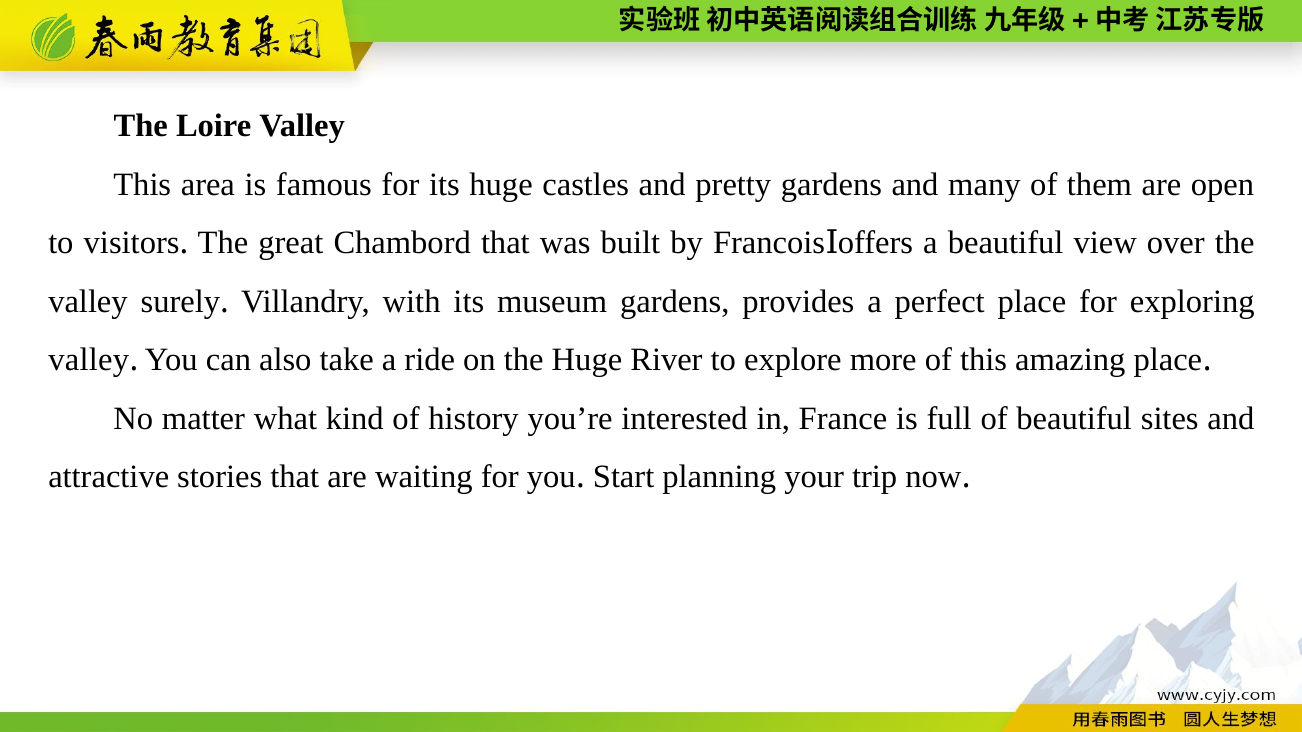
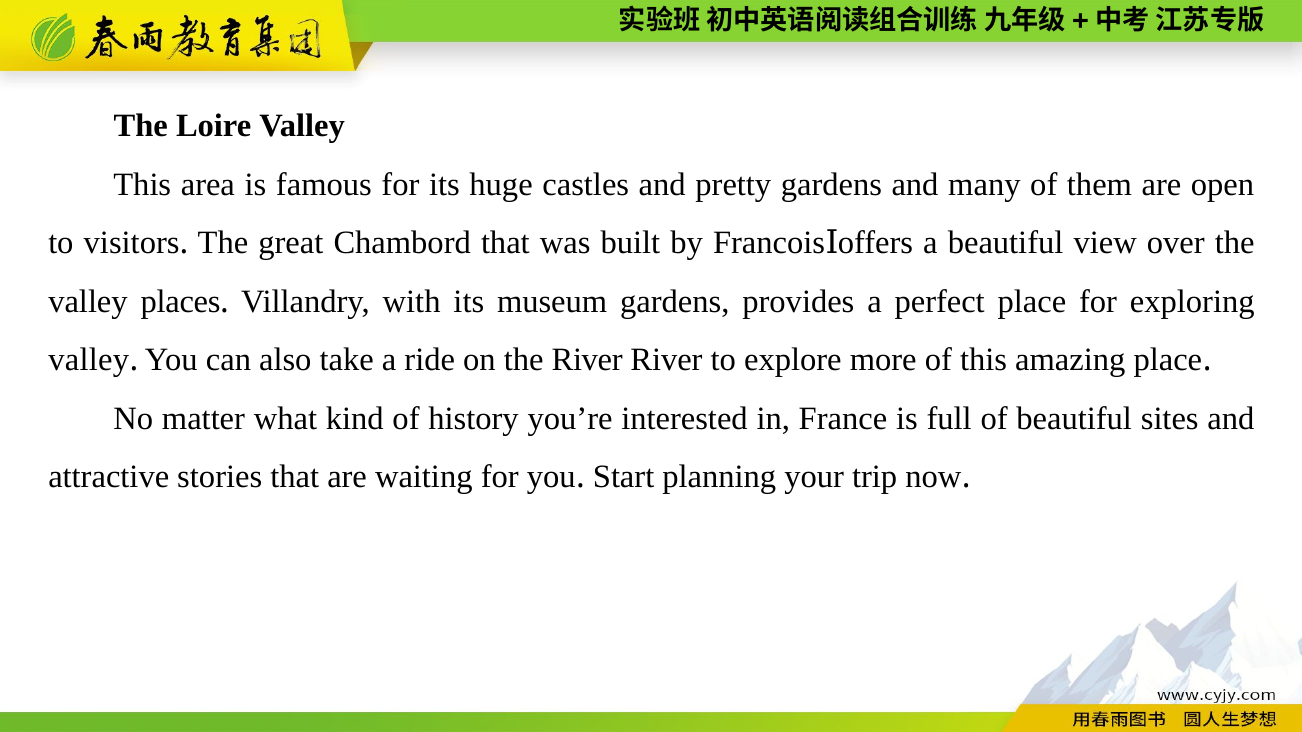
surely: surely -> places
the Huge: Huge -> River
